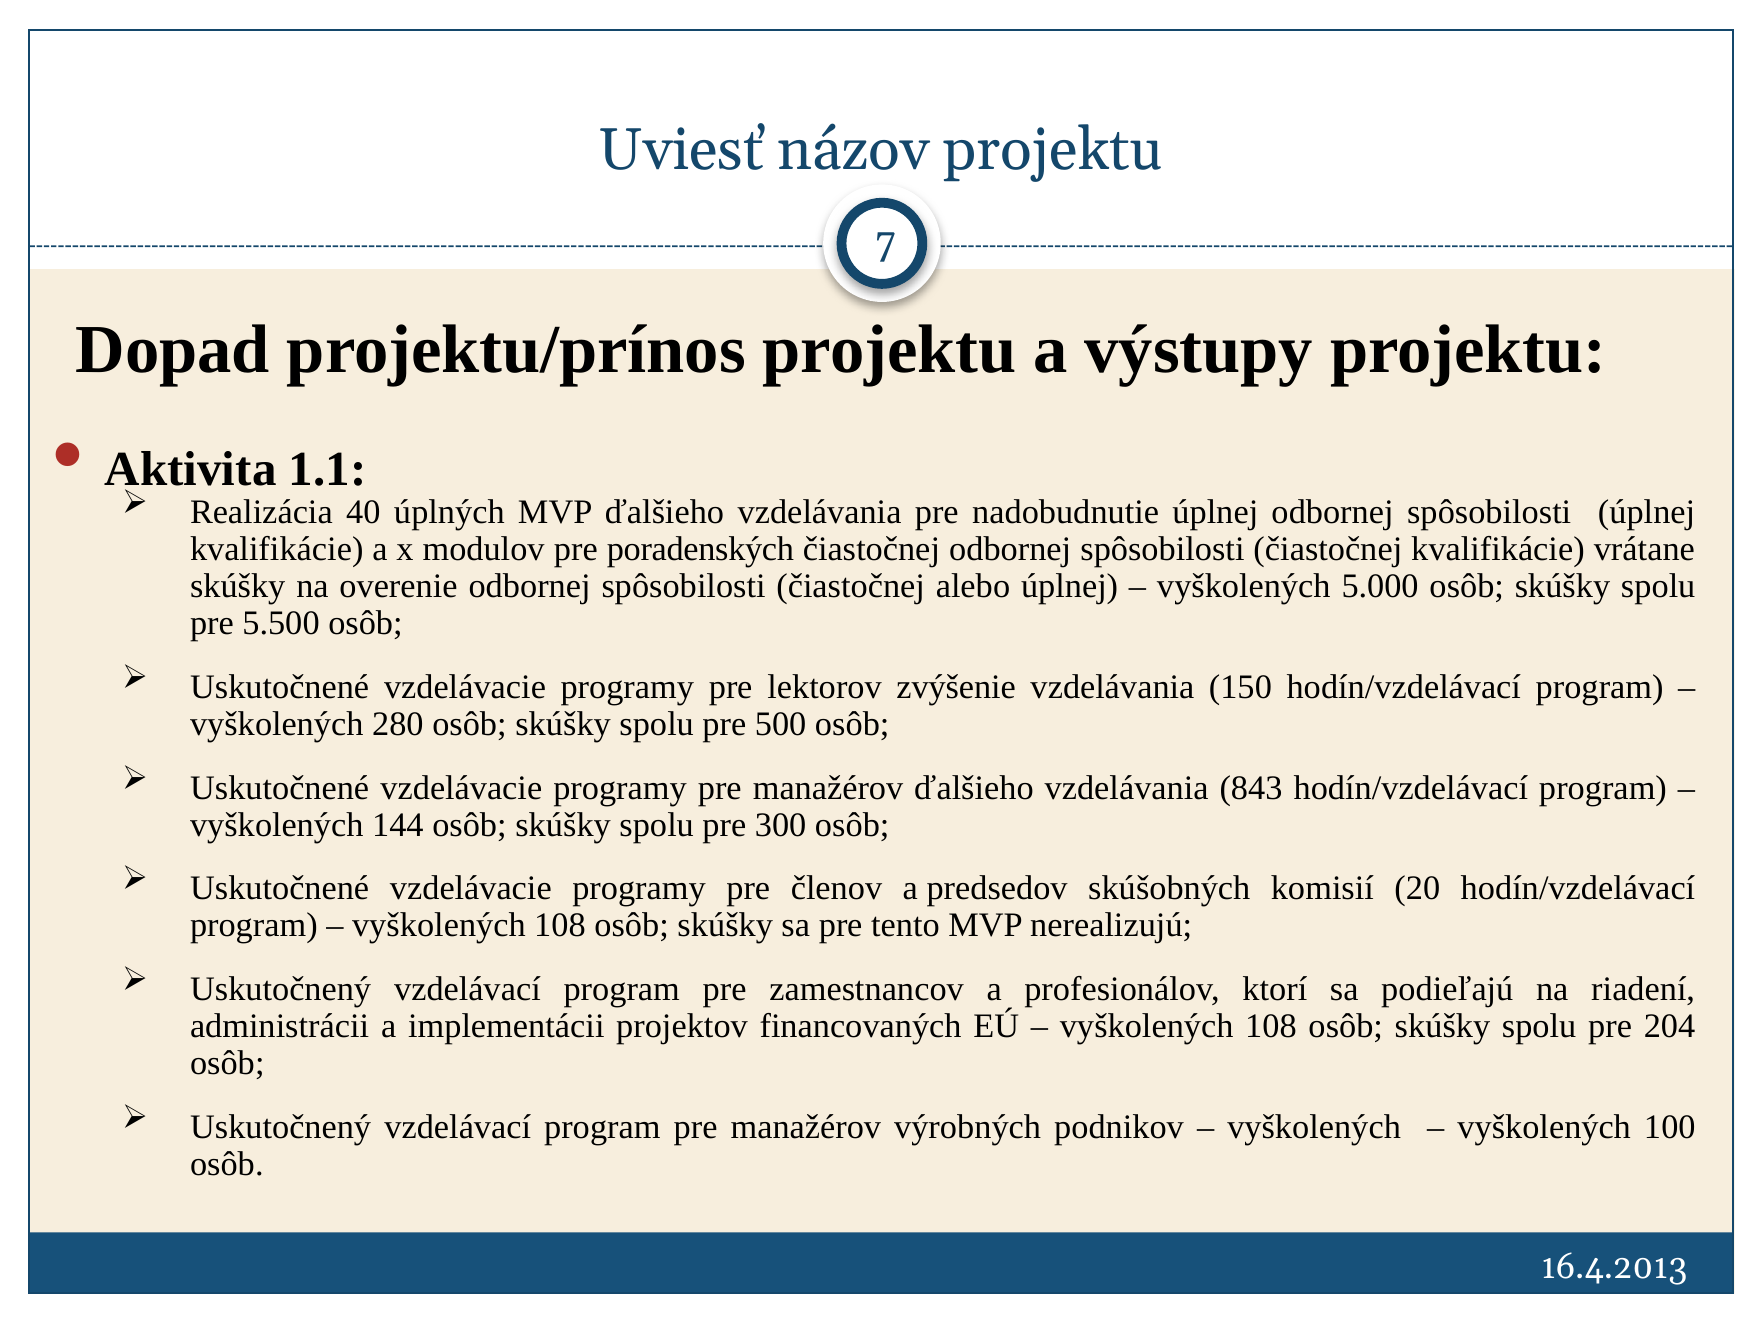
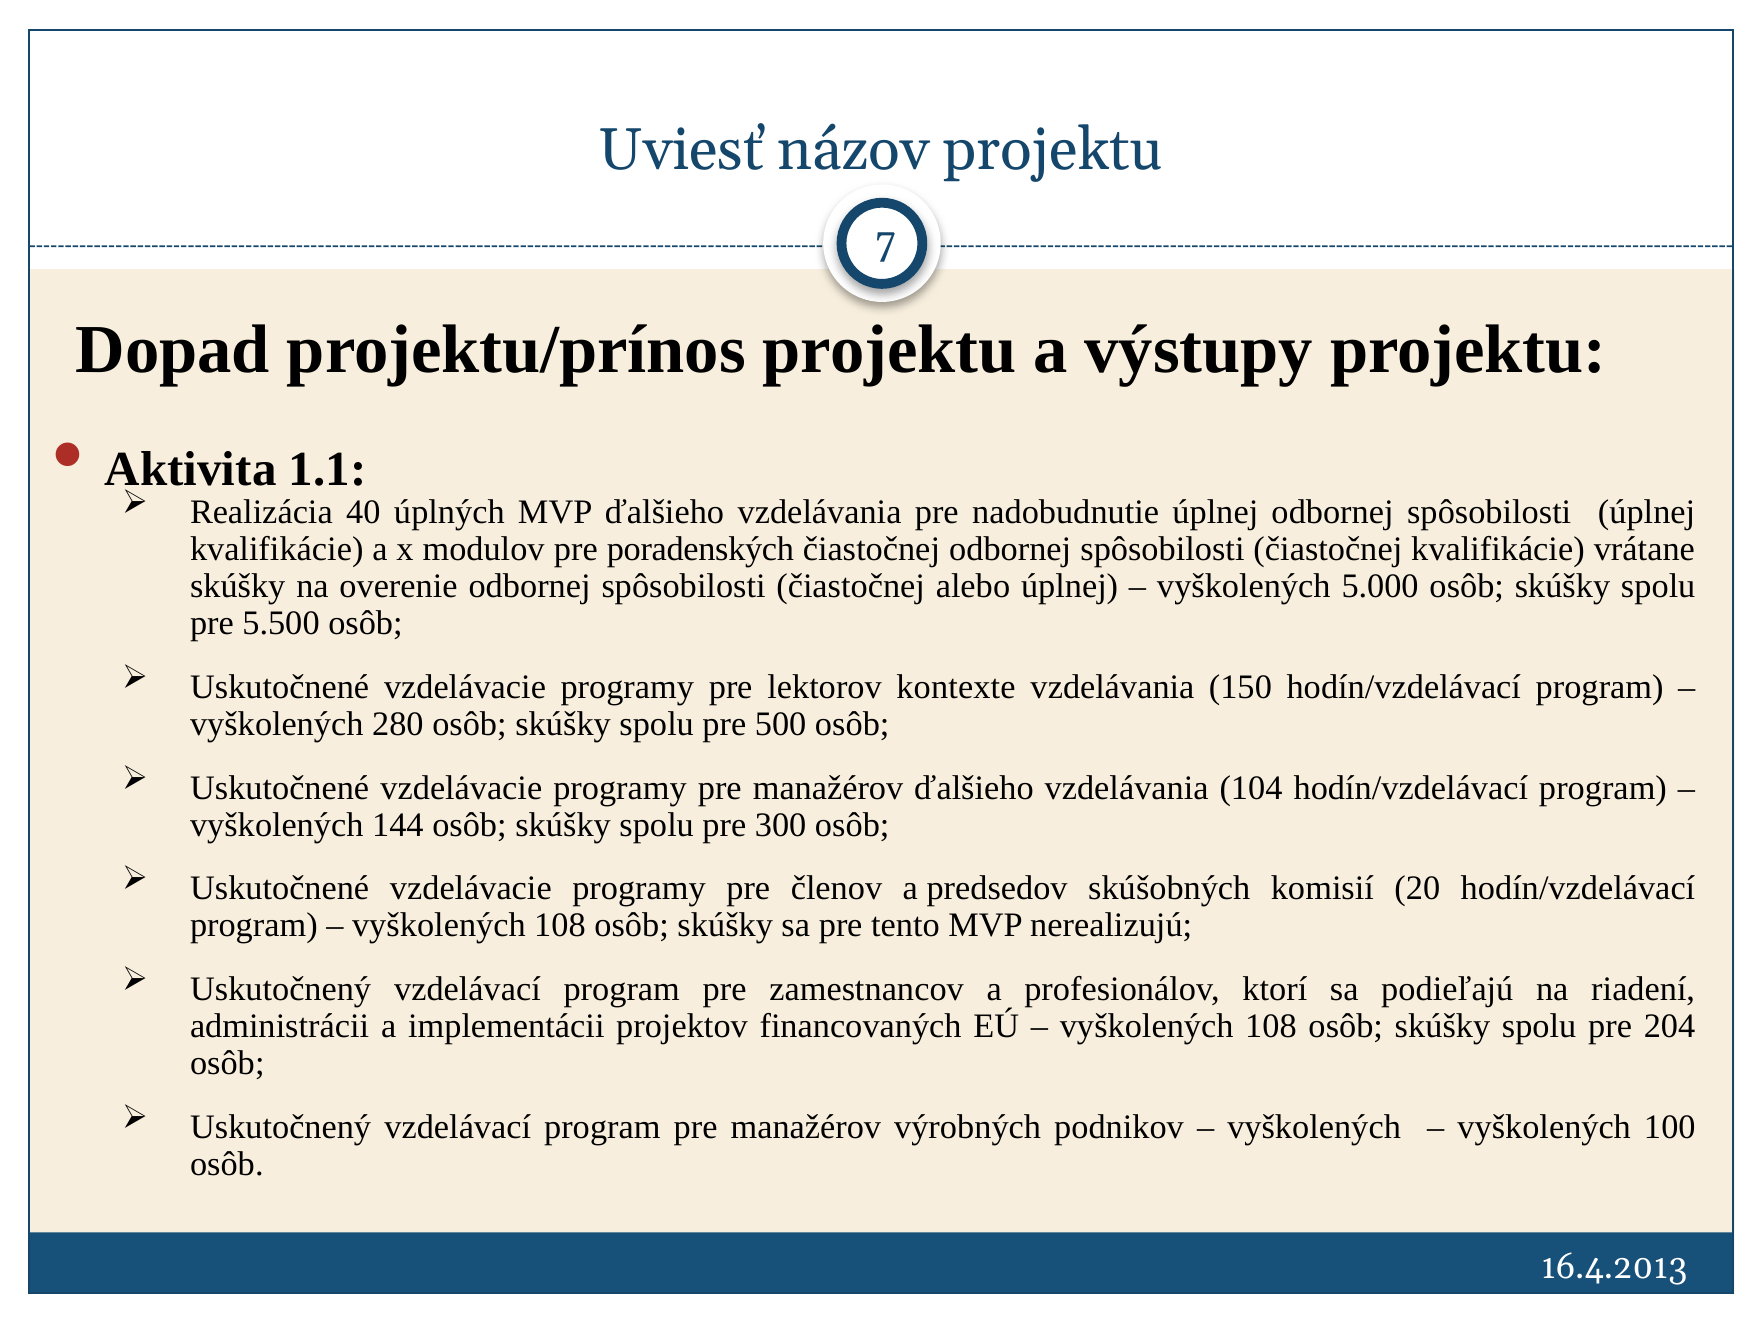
zvýšenie: zvýšenie -> kontexte
843: 843 -> 104
